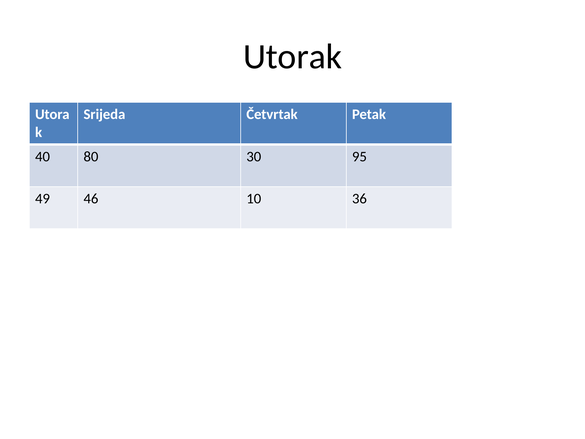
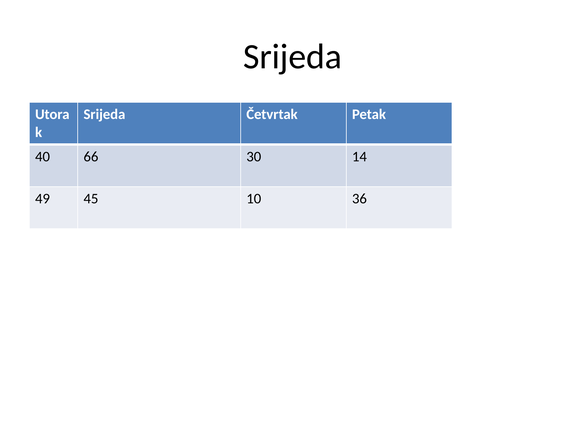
Utorak at (292, 57): Utorak -> Srijeda
80: 80 -> 66
95: 95 -> 14
46: 46 -> 45
